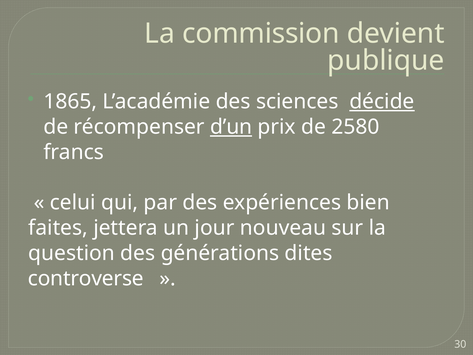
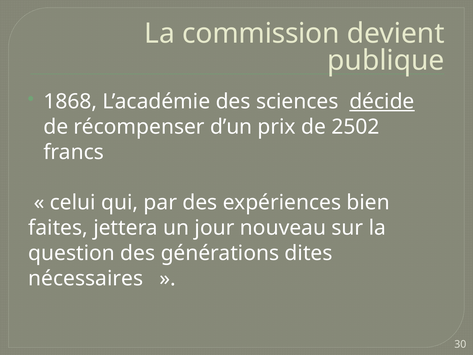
1865: 1865 -> 1868
d’un underline: present -> none
2580: 2580 -> 2502
controverse: controverse -> nécessaires
